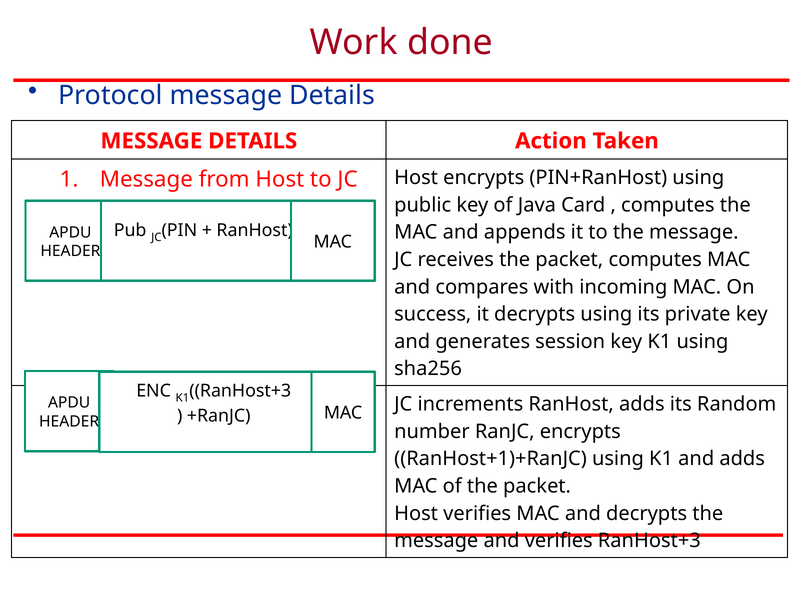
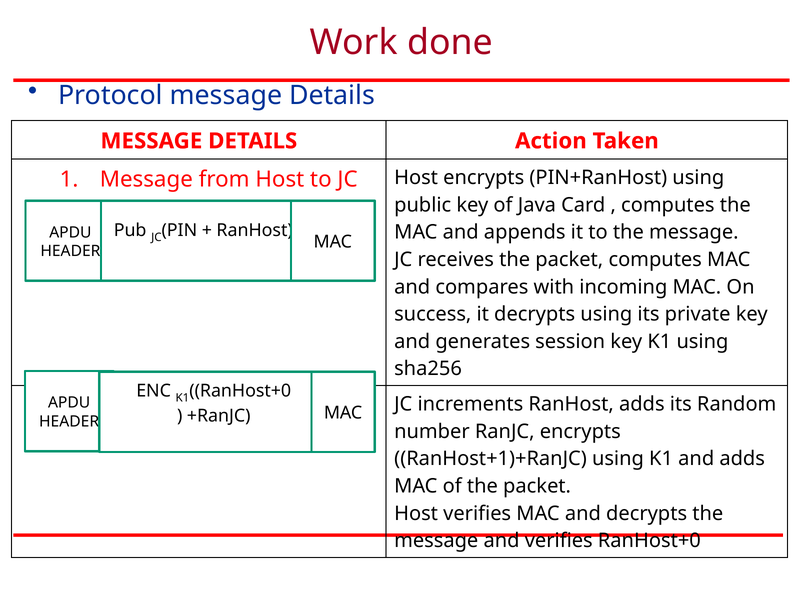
RanHost+3 at (240, 391): RanHost+3 -> RanHost+0
verifies RanHost+3: RanHost+3 -> RanHost+0
